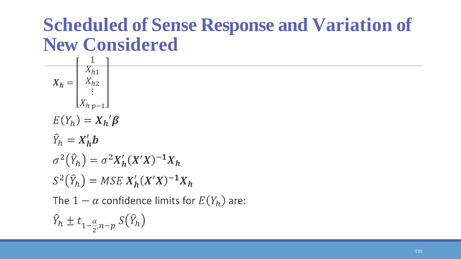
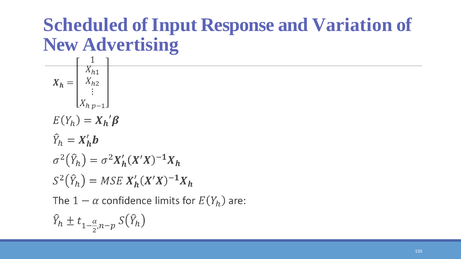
Sense: Sense -> Input
Considered: Considered -> Advertising
